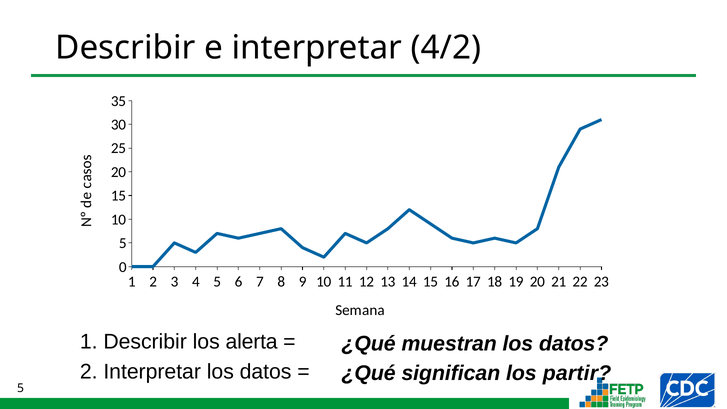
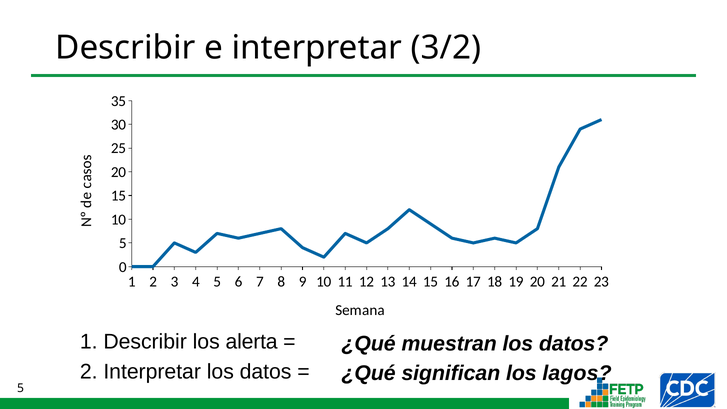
4/2: 4/2 -> 3/2
partir: partir -> lagos
